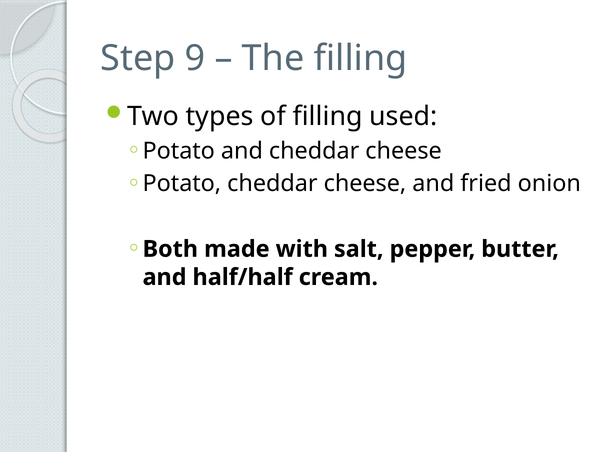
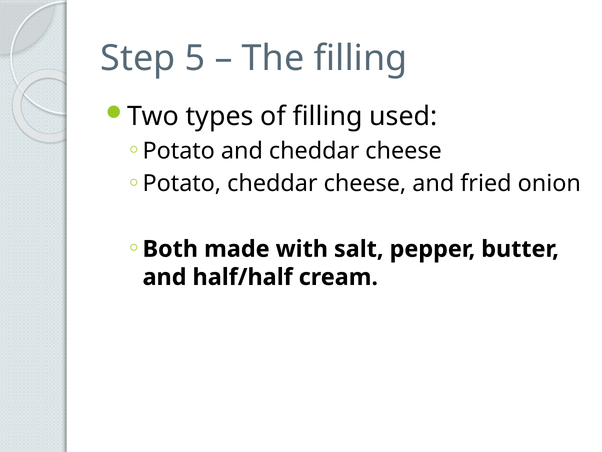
9: 9 -> 5
